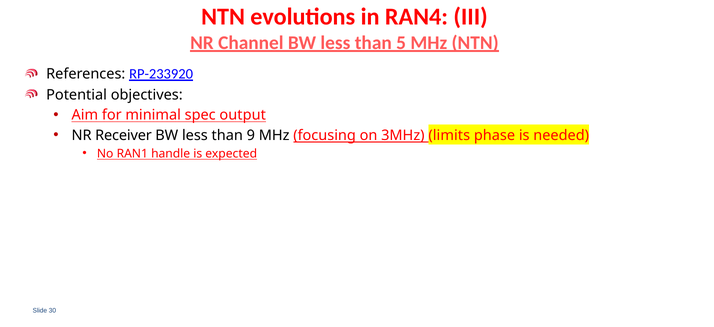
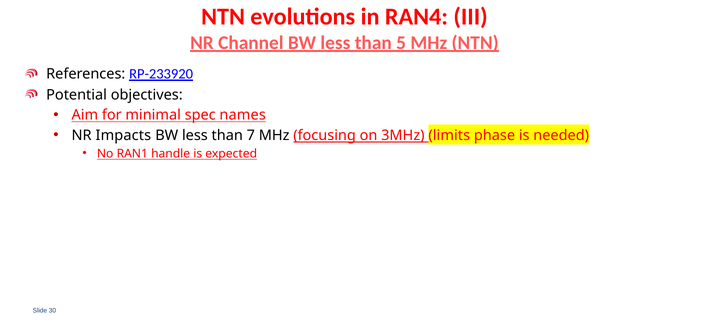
output: output -> names
Receiver: Receiver -> Impacts
9: 9 -> 7
